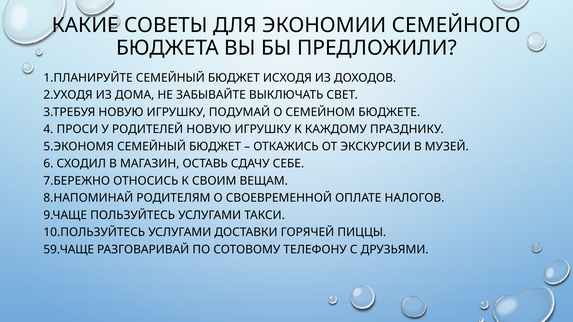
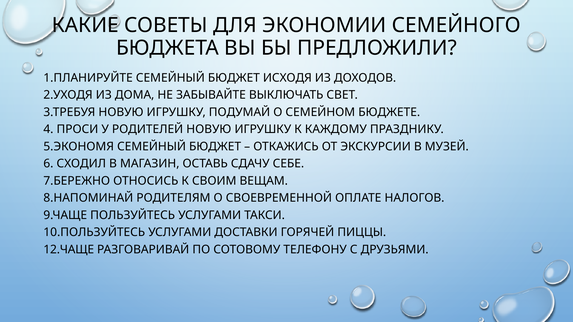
59.ЧАЩЕ: 59.ЧАЩЕ -> 12.ЧАЩЕ
